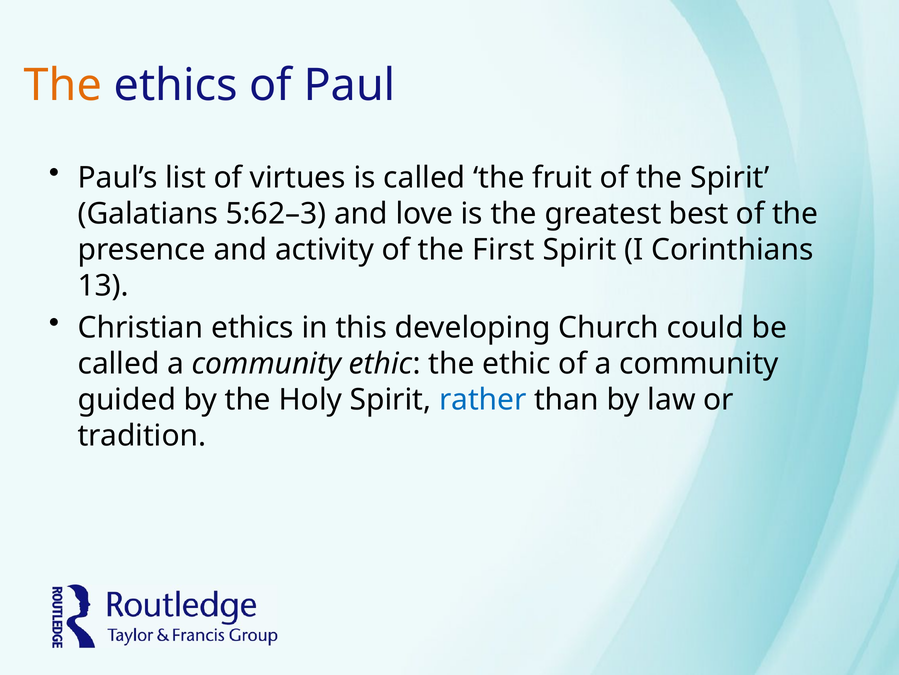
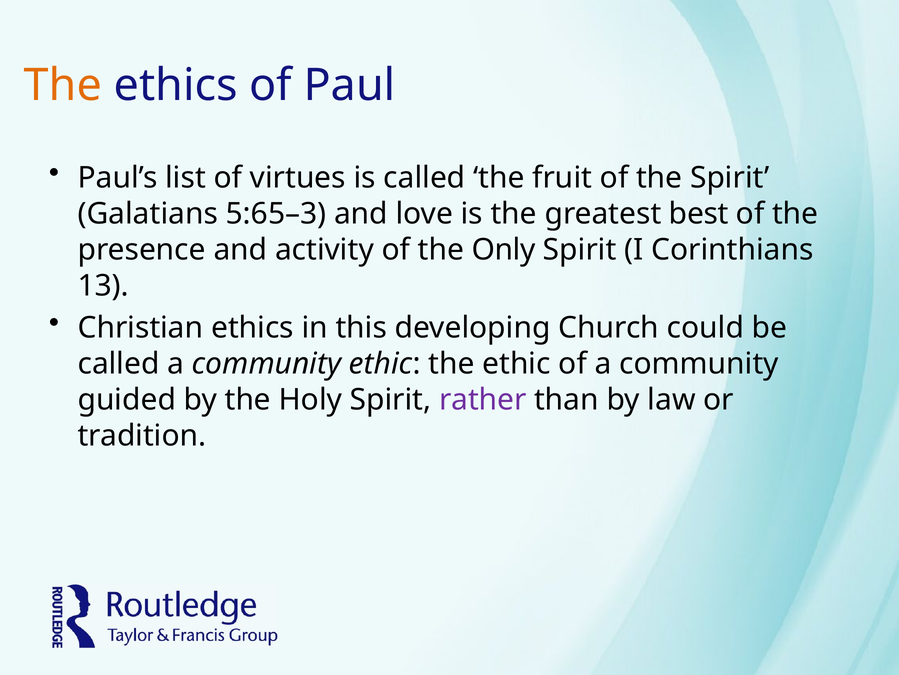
5:62–3: 5:62–3 -> 5:65–3
First: First -> Only
rather colour: blue -> purple
